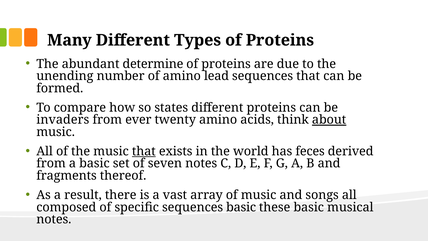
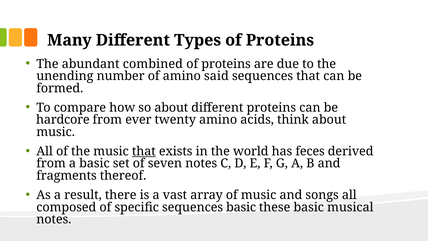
determine: determine -> combined
lead: lead -> said
so states: states -> about
invaders: invaders -> hardcore
about at (329, 120) underline: present -> none
